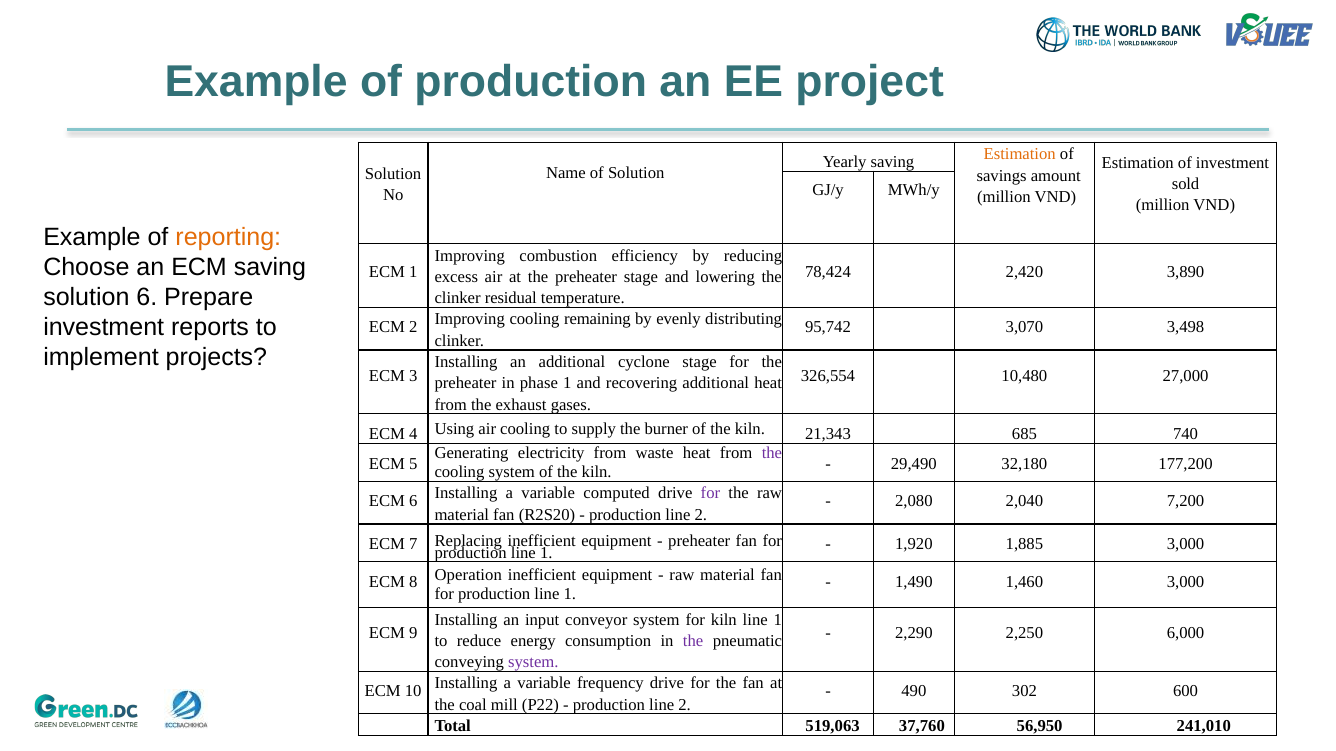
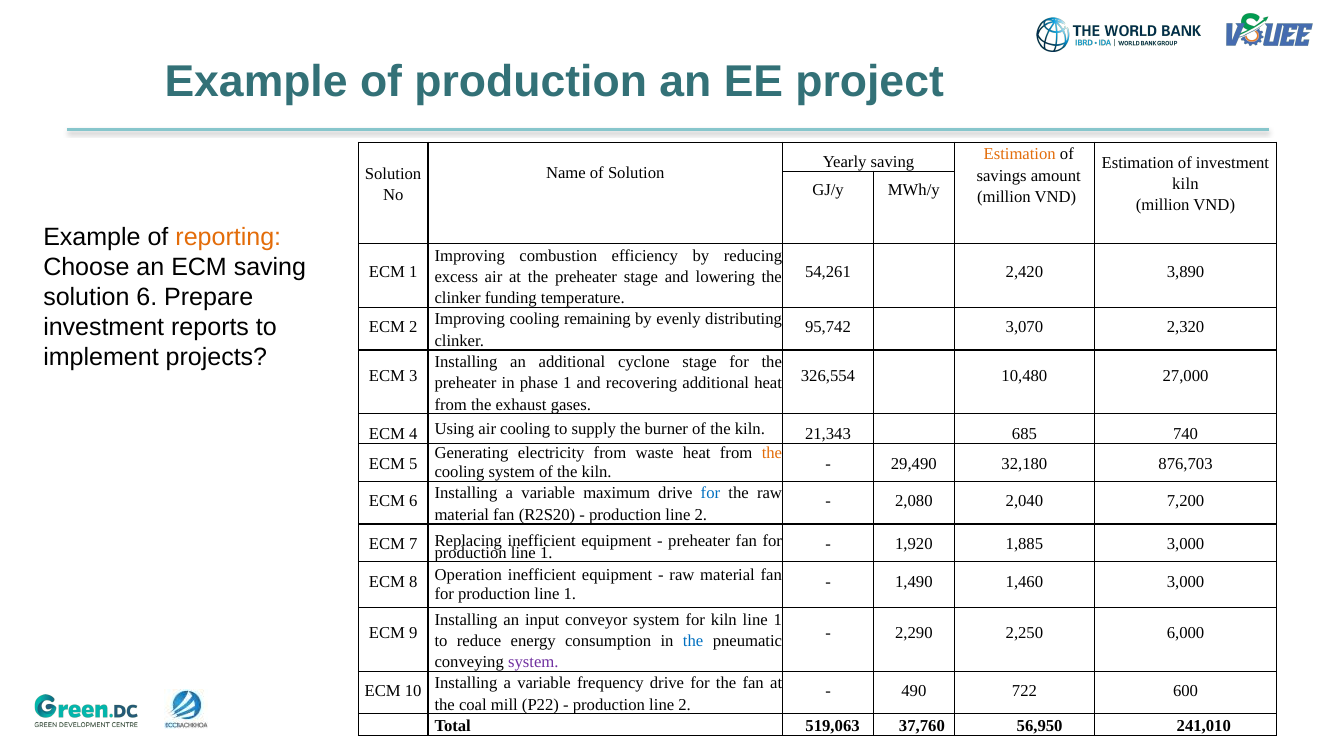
sold at (1186, 184): sold -> kiln
78,424: 78,424 -> 54,261
residual: residual -> funding
3,498: 3,498 -> 2,320
the at (772, 454) colour: purple -> orange
177,200: 177,200 -> 876,703
computed: computed -> maximum
for at (710, 494) colour: purple -> blue
the at (693, 641) colour: purple -> blue
302: 302 -> 722
